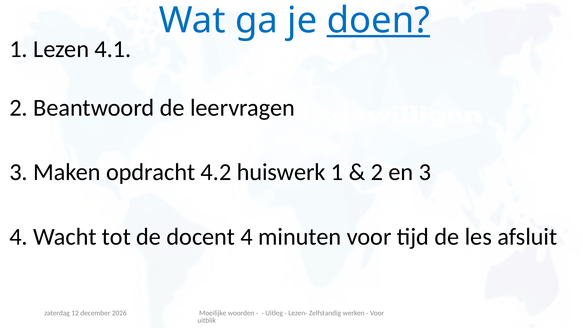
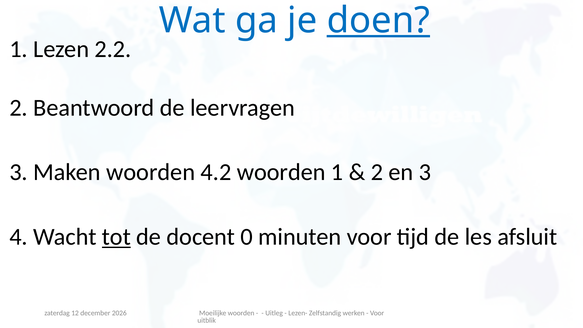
4.1: 4.1 -> 2.2
Maken opdracht: opdracht -> woorden
4.2 huiswerk: huiswerk -> woorden
tot underline: none -> present
docent 4: 4 -> 0
